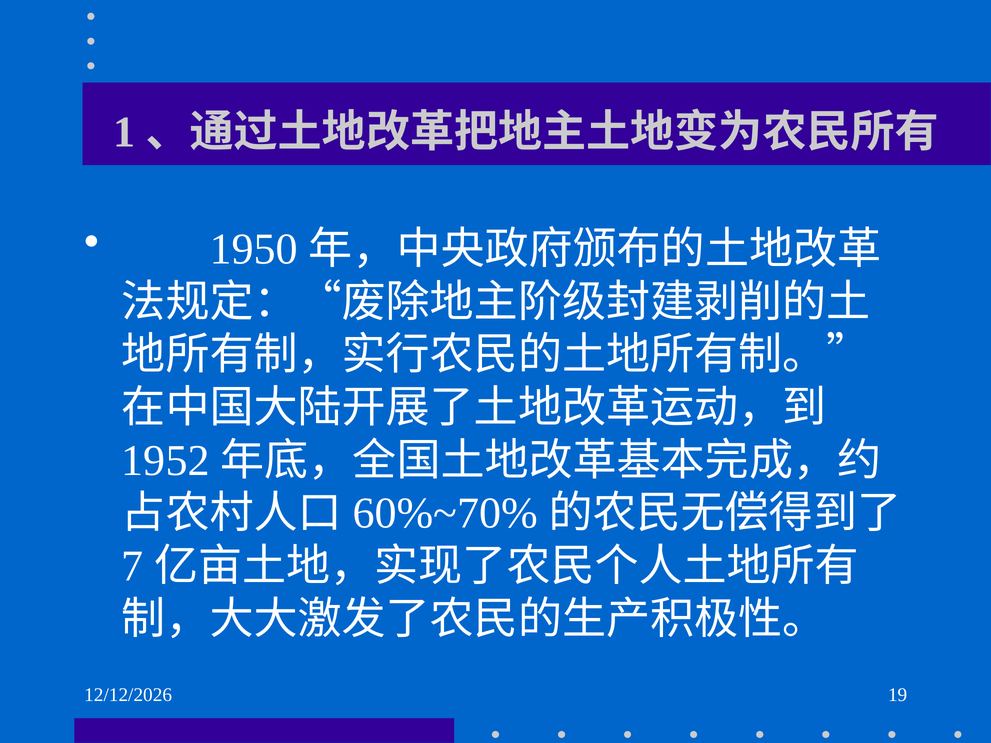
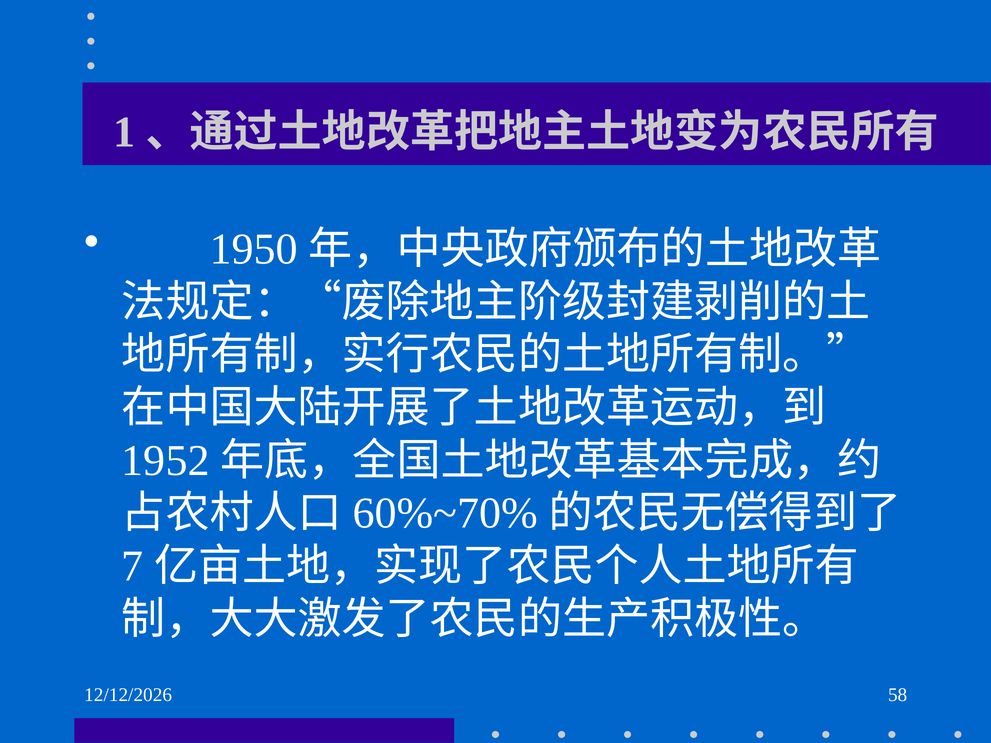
19: 19 -> 58
